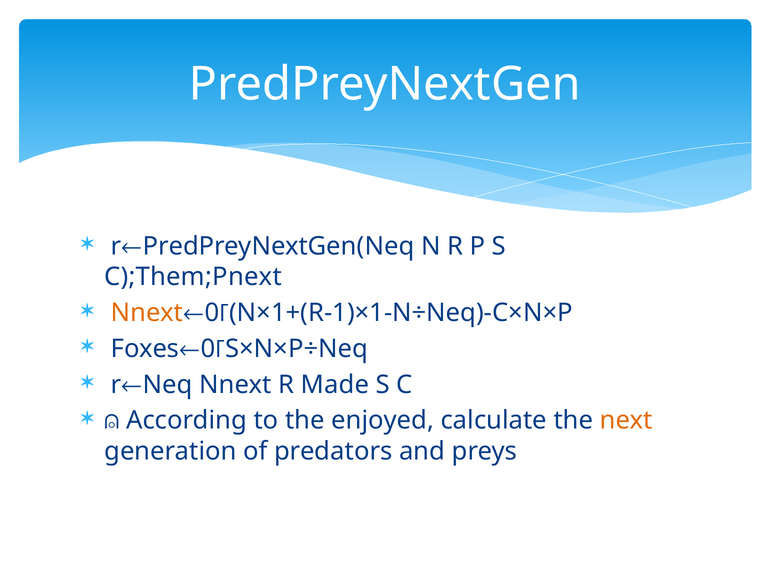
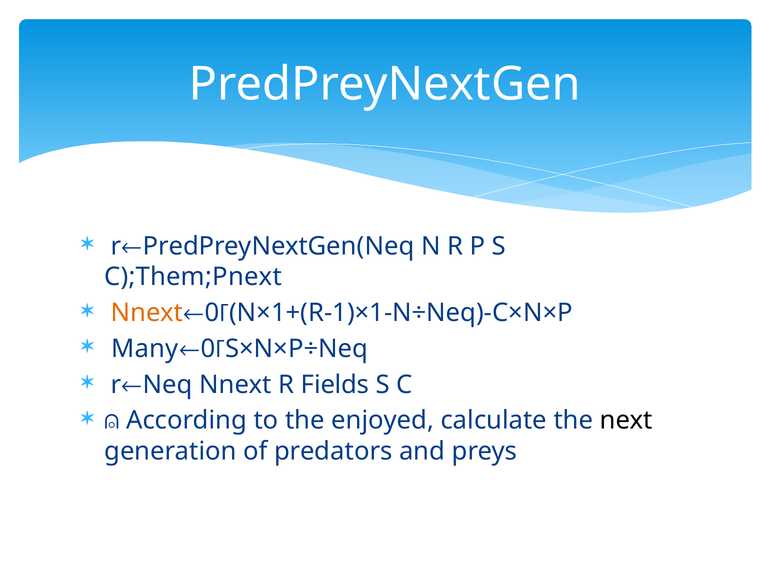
Foxes: Foxes -> Many
Made: Made -> Fields
next colour: orange -> black
